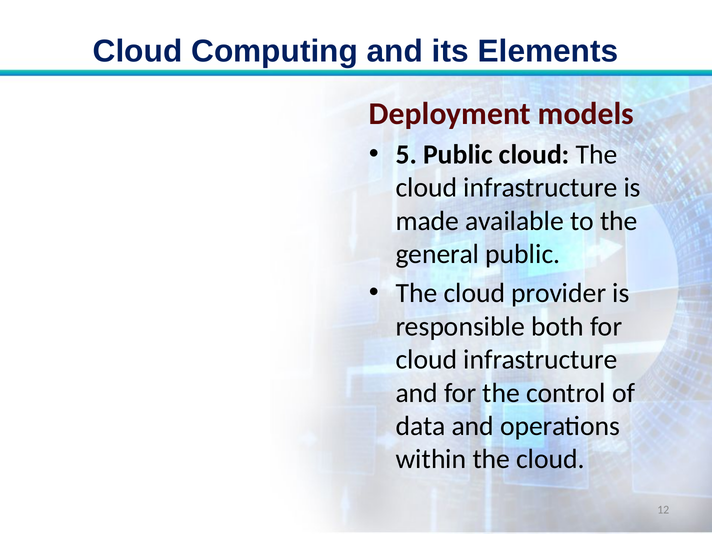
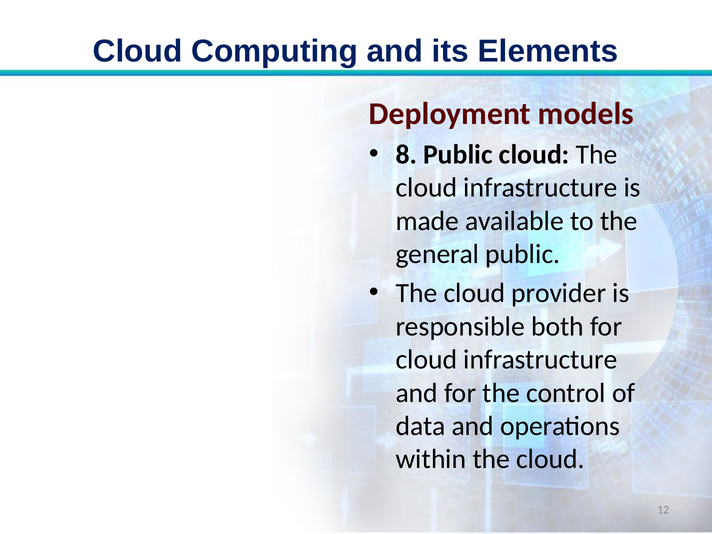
5: 5 -> 8
